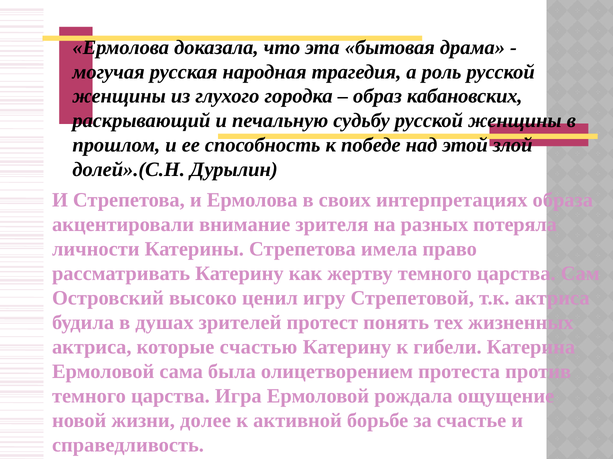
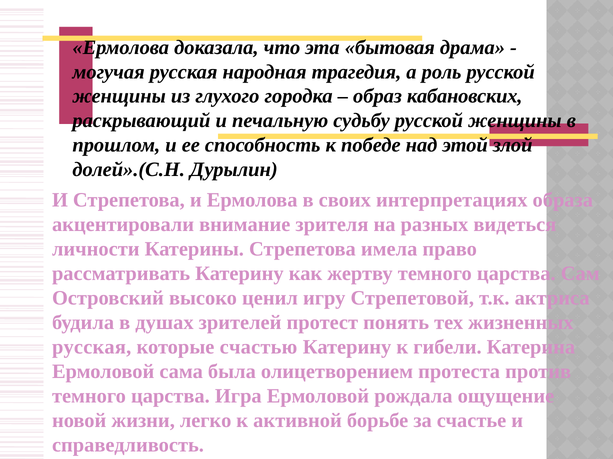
потеряла: потеряла -> видеться
актриса at (92, 348): актриса -> русская
долее: долее -> легко
